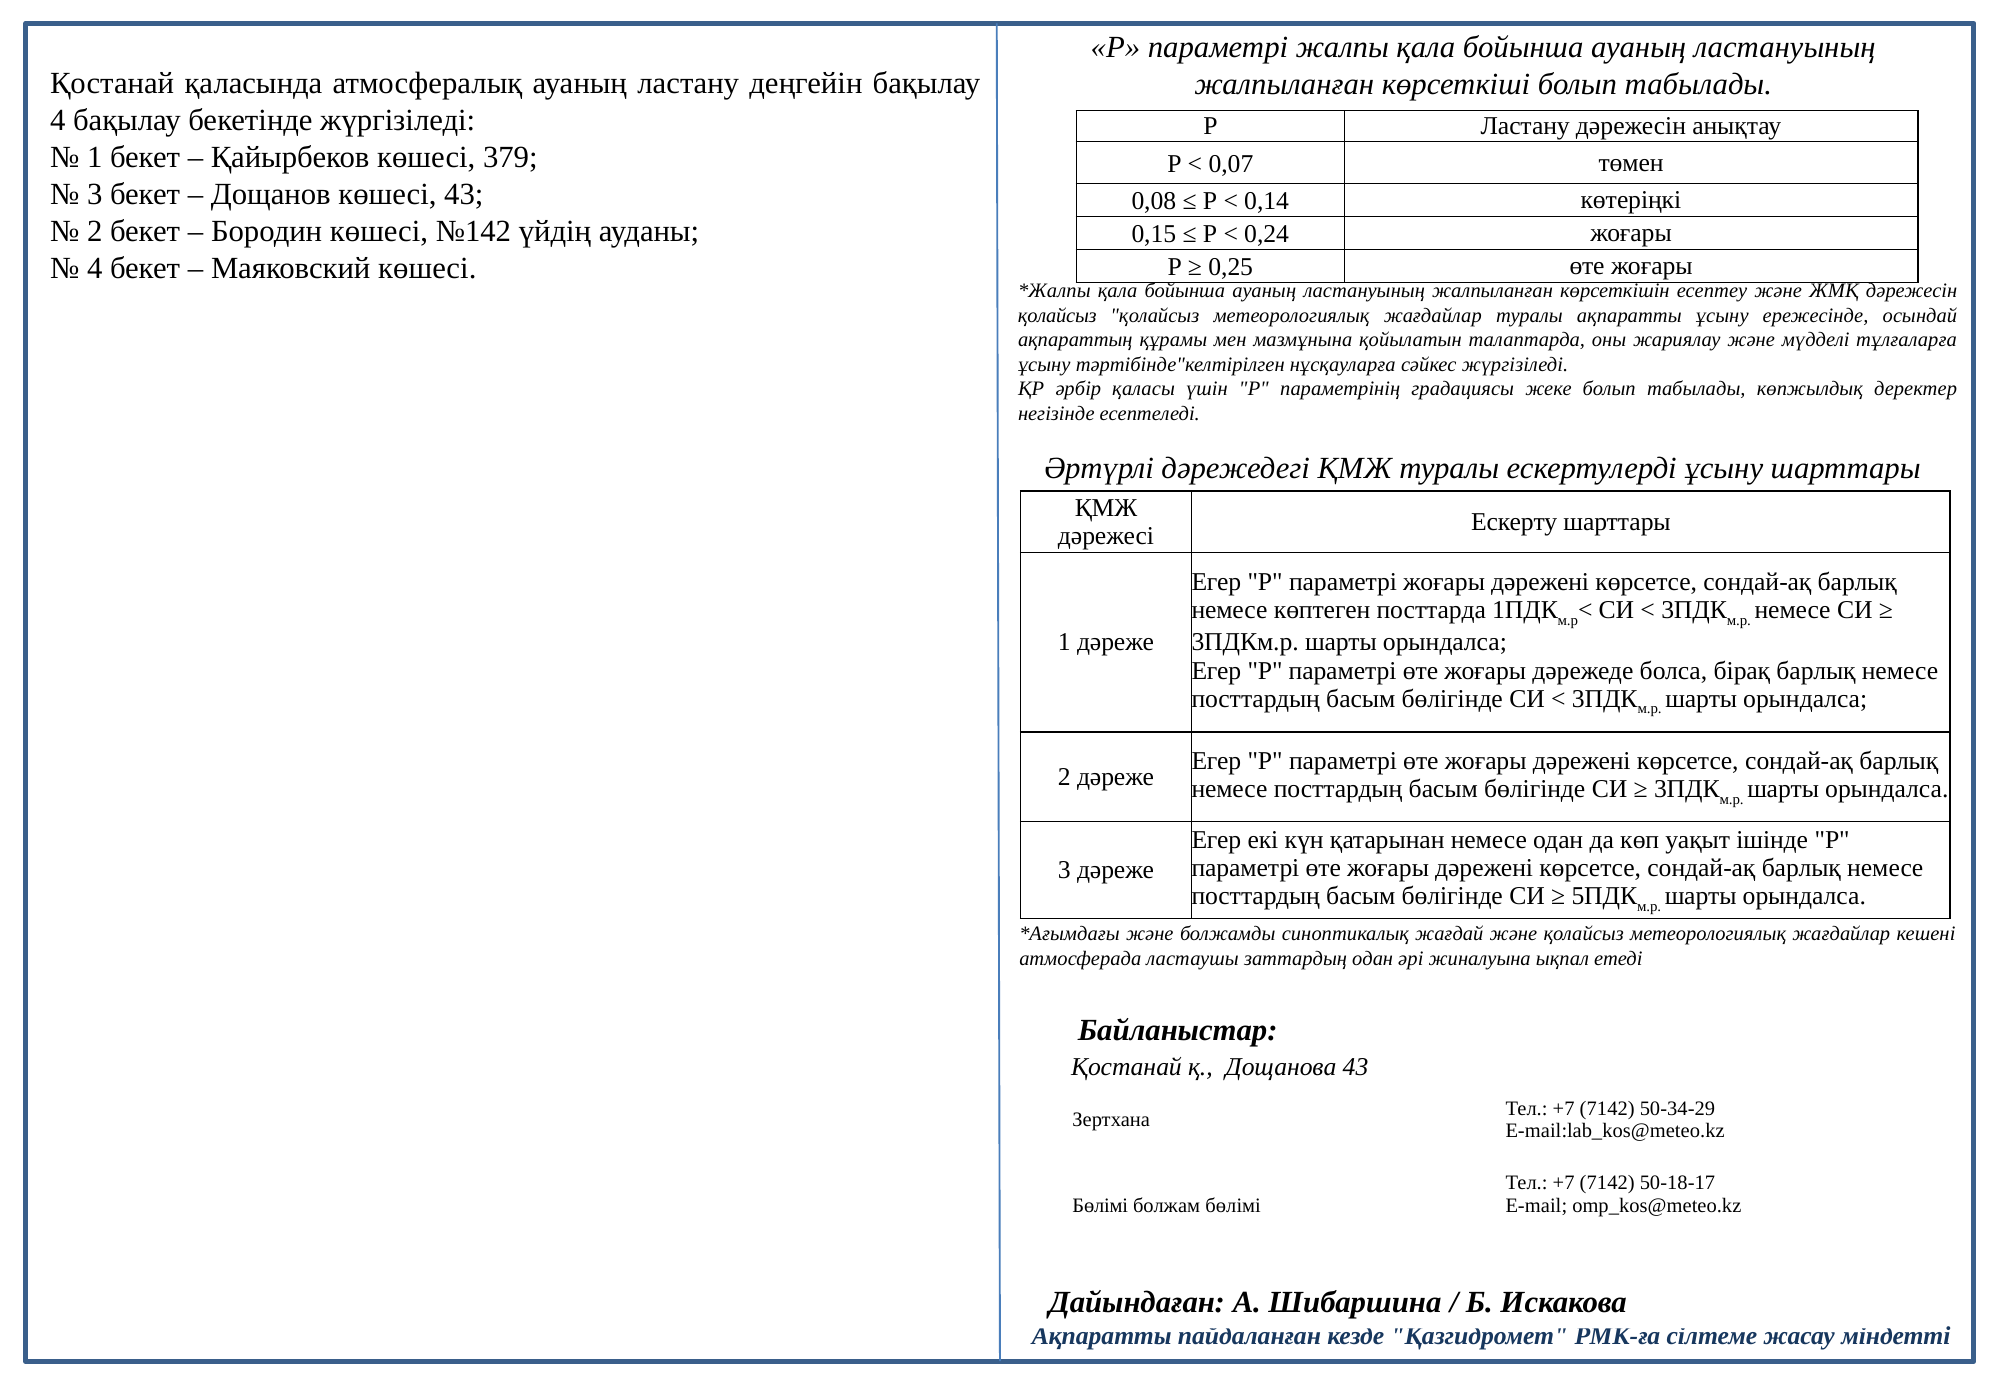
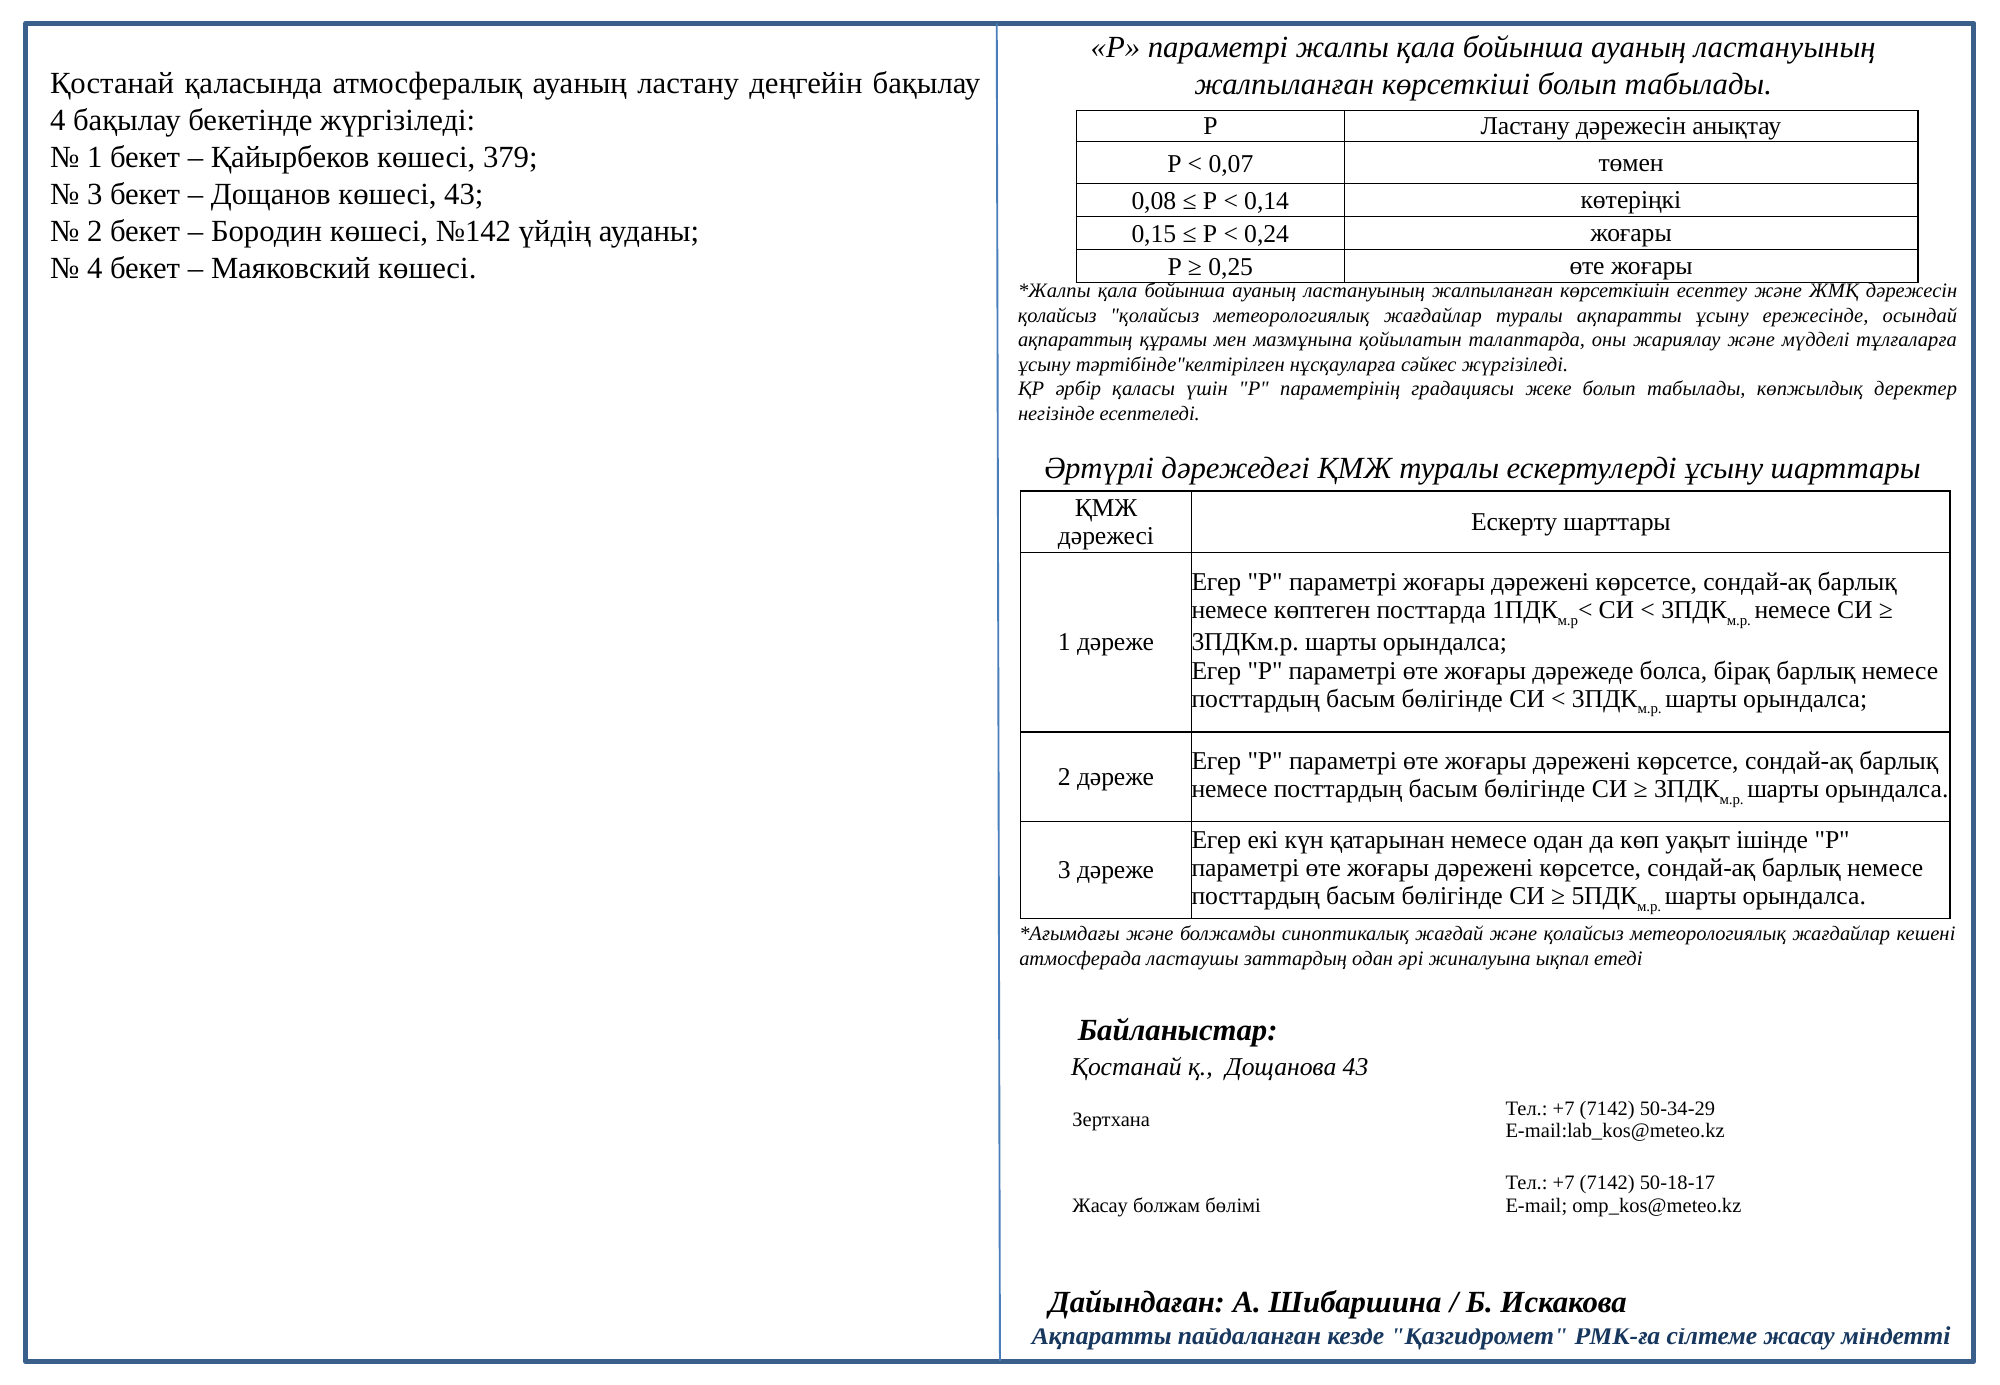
Бөлімі at (1100, 1205): Бөлімі -> Жасау
